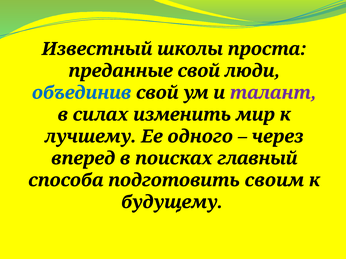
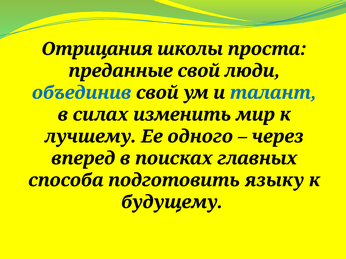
Известный: Известный -> Отрицания
талант colour: purple -> blue
главный: главный -> главных
своим: своим -> языку
